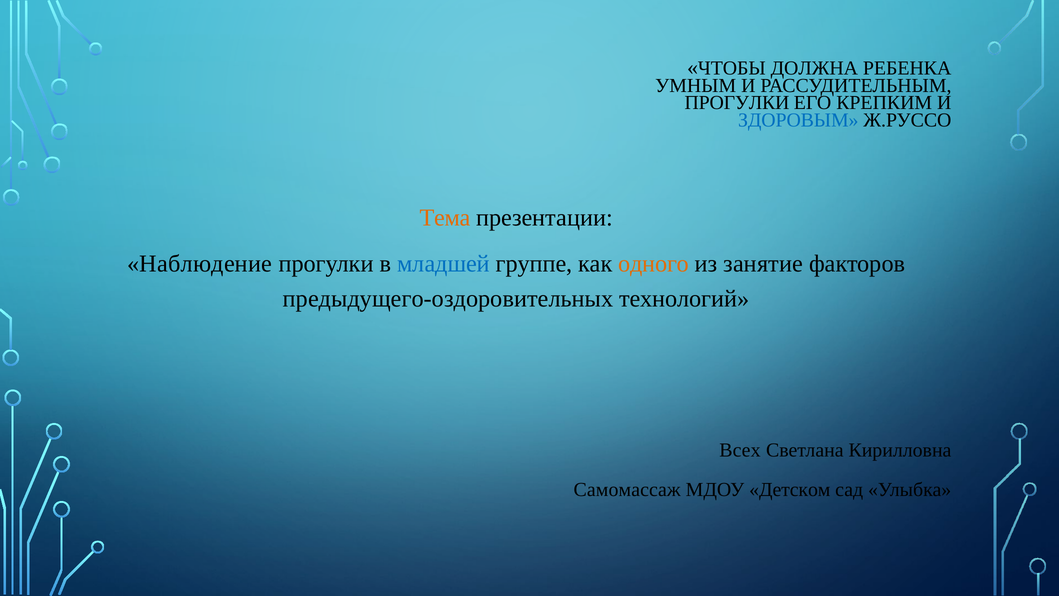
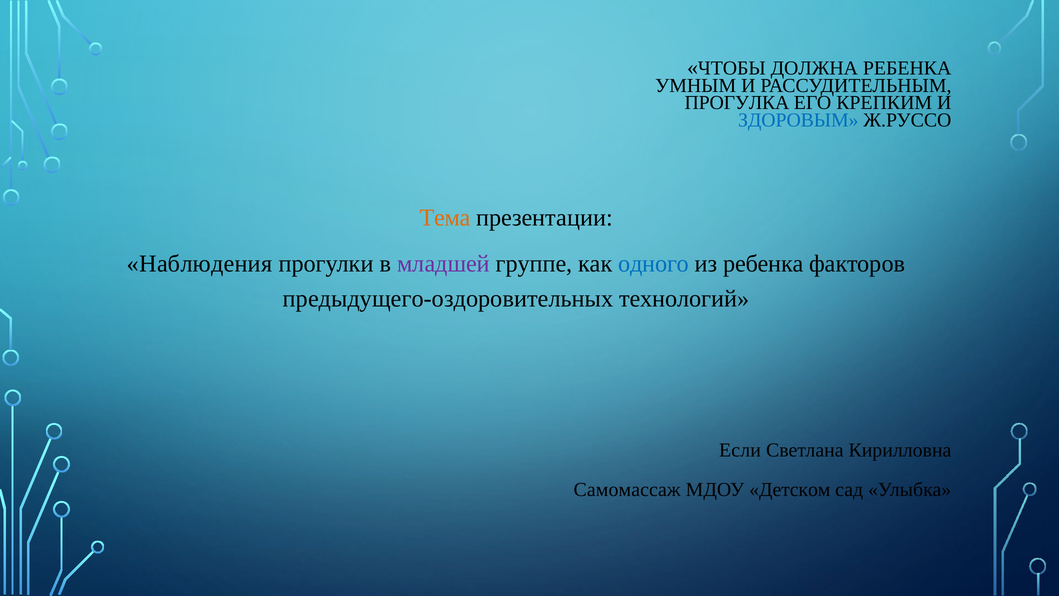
ПРОГУЛКИ at (737, 103): ПРОГУЛКИ -> ПРОГУЛКА
Наблюдение: Наблюдение -> Наблюдения
младшей colour: blue -> purple
одного colour: orange -> blue
из занятие: занятие -> ребенка
Всех: Всех -> Если
